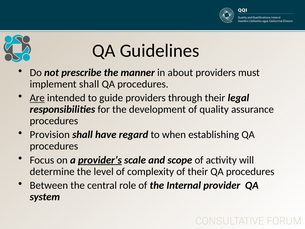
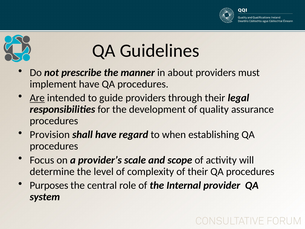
implement shall: shall -> have
provider’s underline: present -> none
Between: Between -> Purposes
